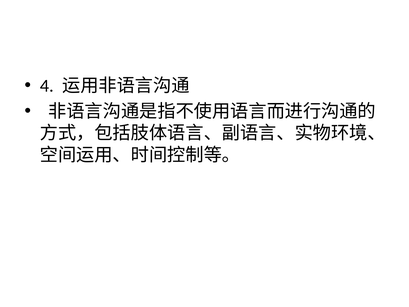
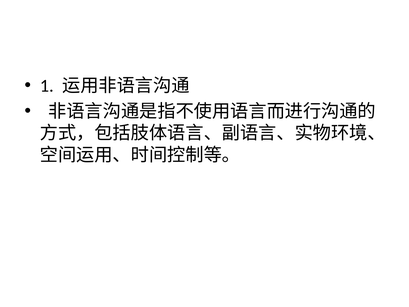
4: 4 -> 1
